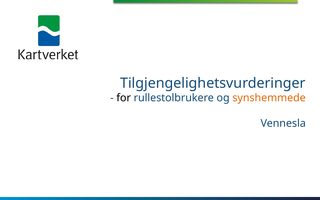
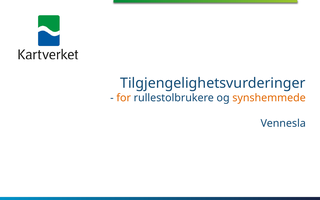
for colour: black -> orange
